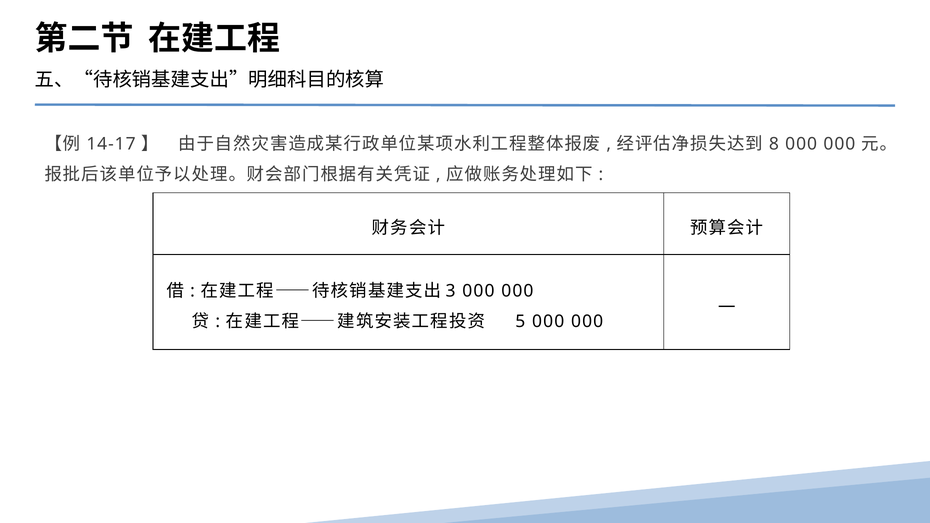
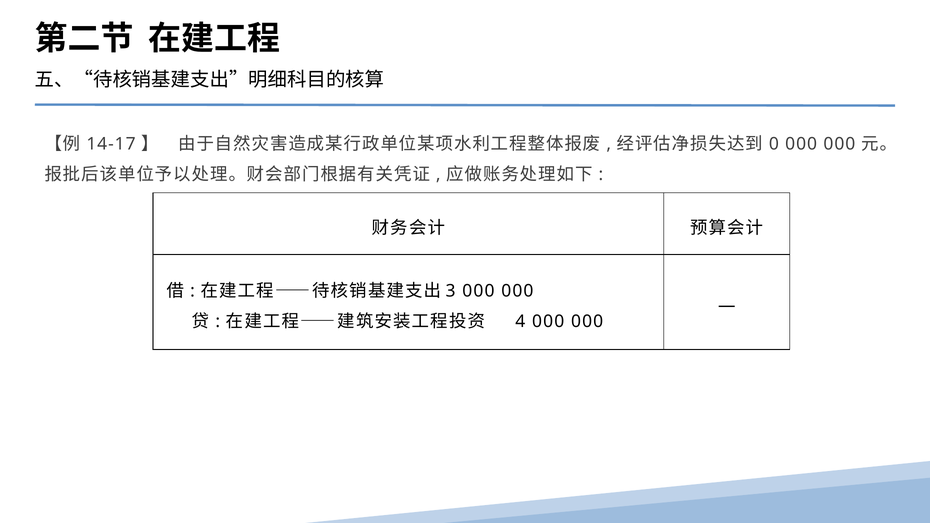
8: 8 -> 0
5: 5 -> 4
